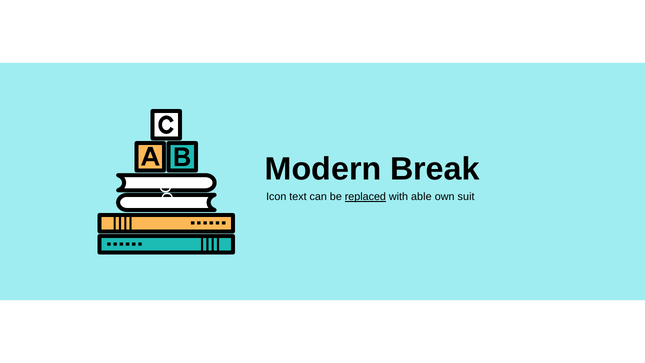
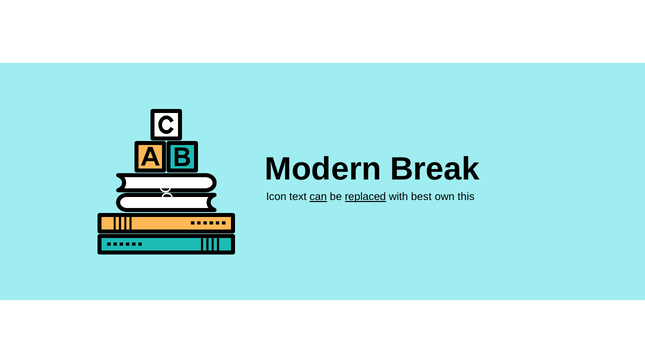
can underline: none -> present
able: able -> best
suit: suit -> this
